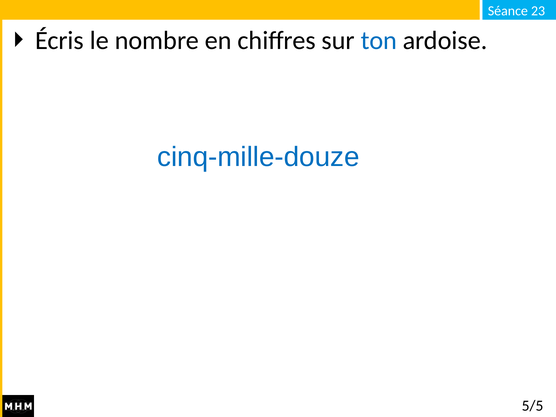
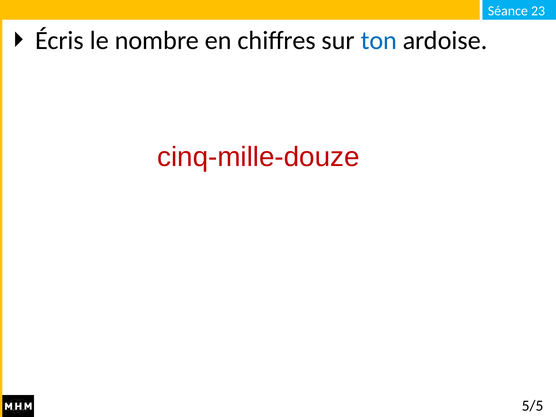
cinq-mille-douze colour: blue -> red
